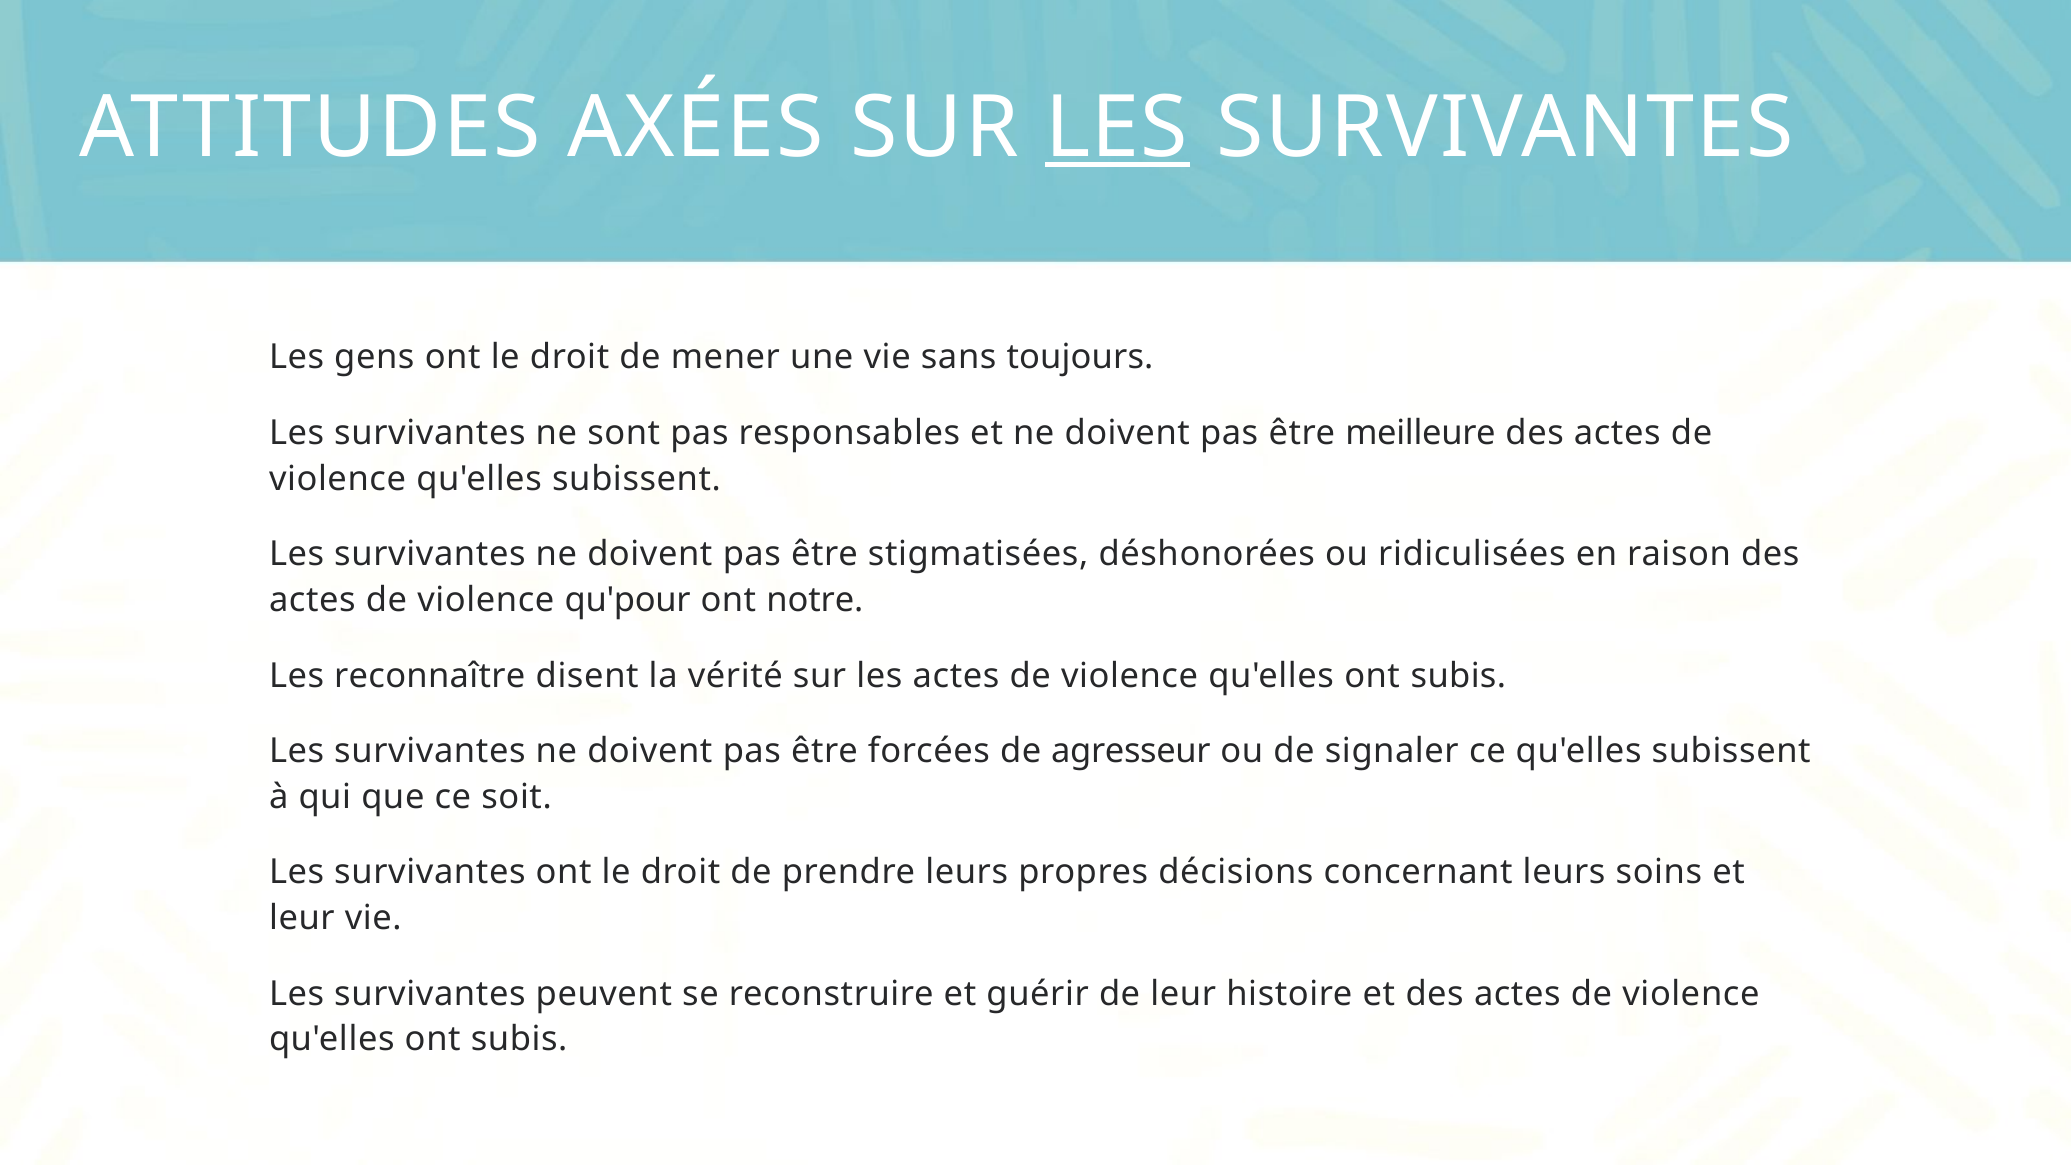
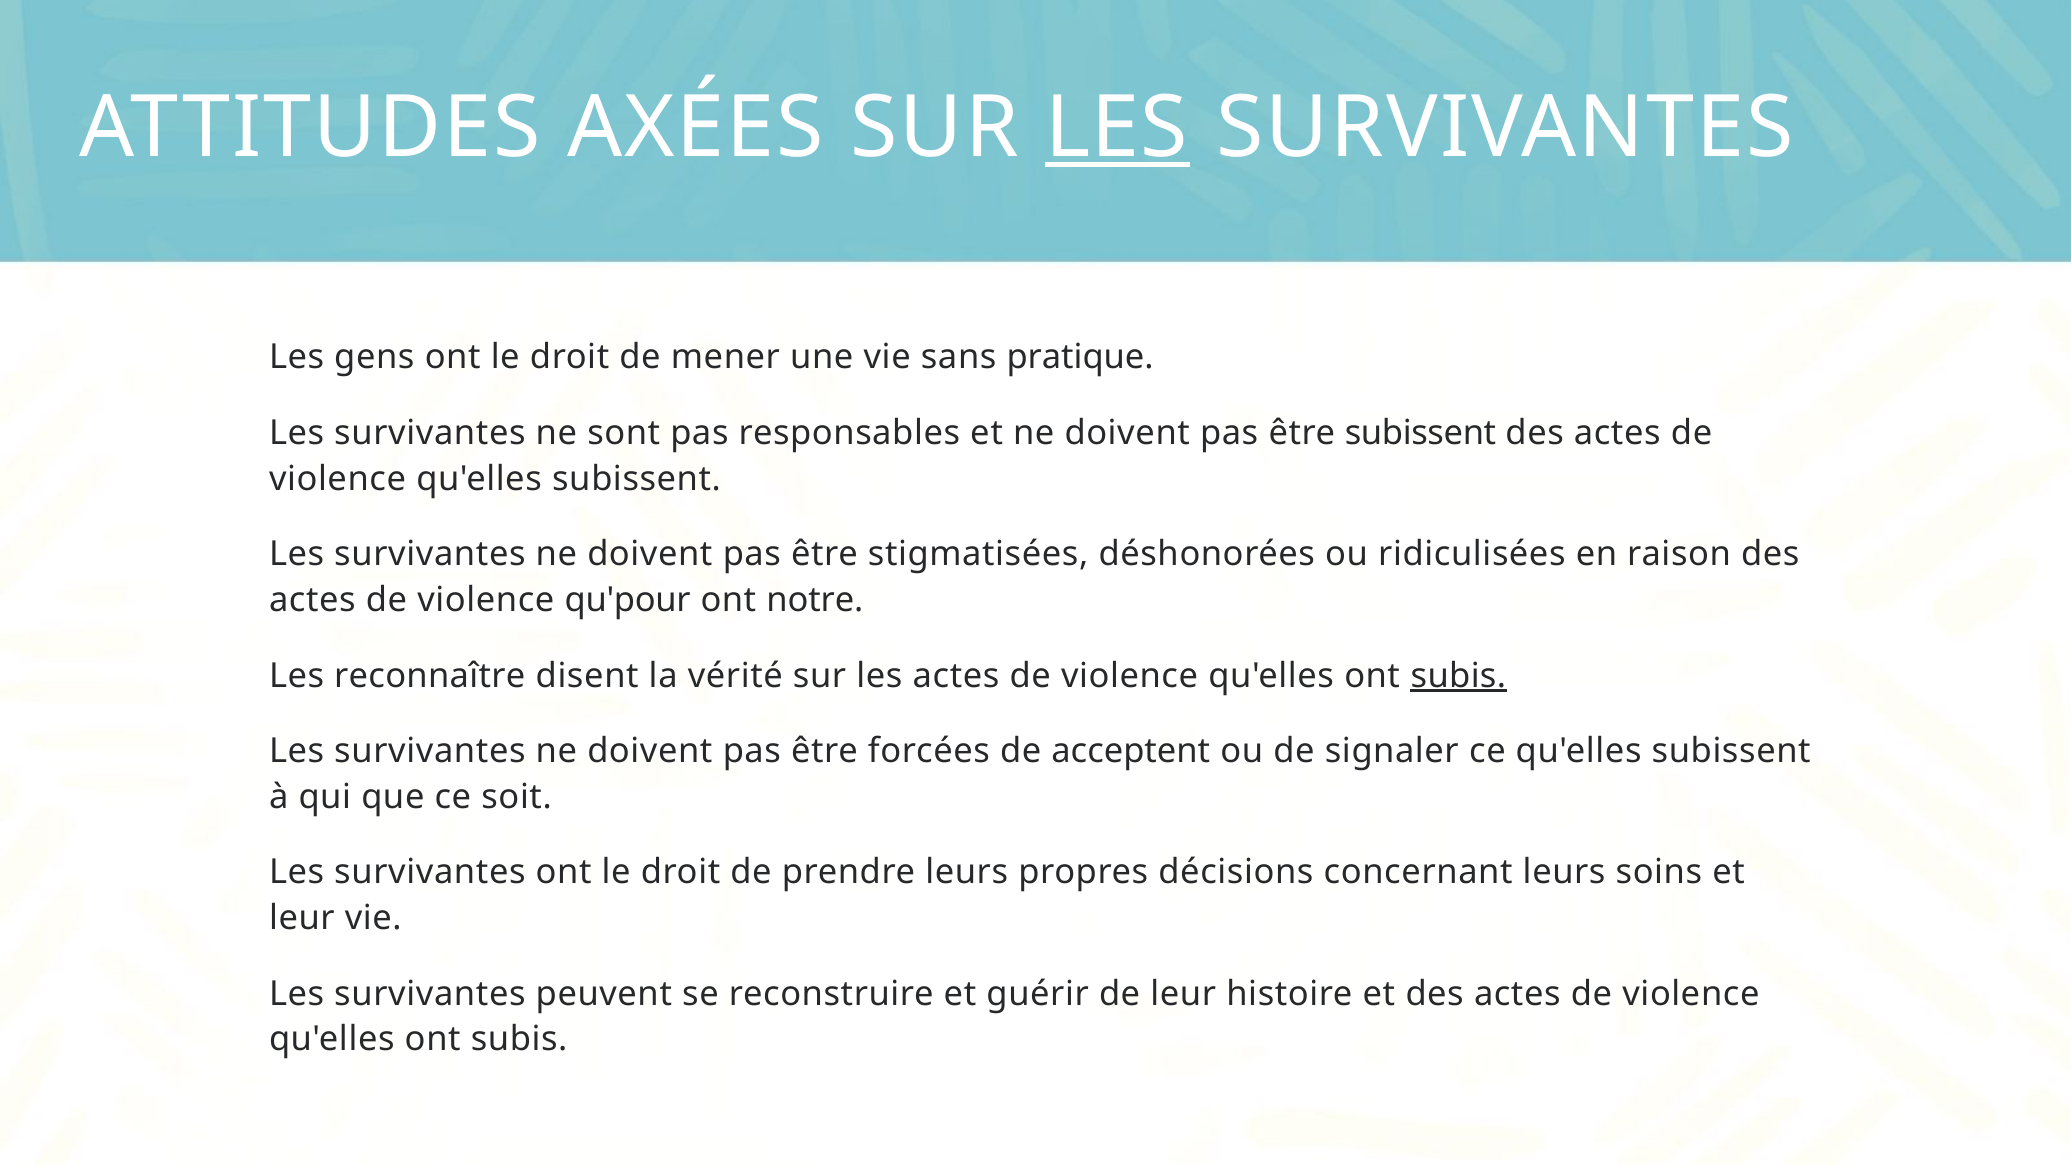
toujours: toujours -> pratique
être meilleure: meilleure -> subissent
subis at (1458, 676) underline: none -> present
agresseur: agresseur -> acceptent
